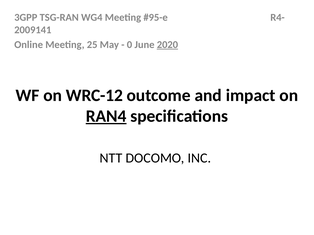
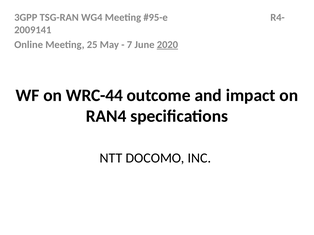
0: 0 -> 7
WRC-12: WRC-12 -> WRC-44
RAN4 underline: present -> none
